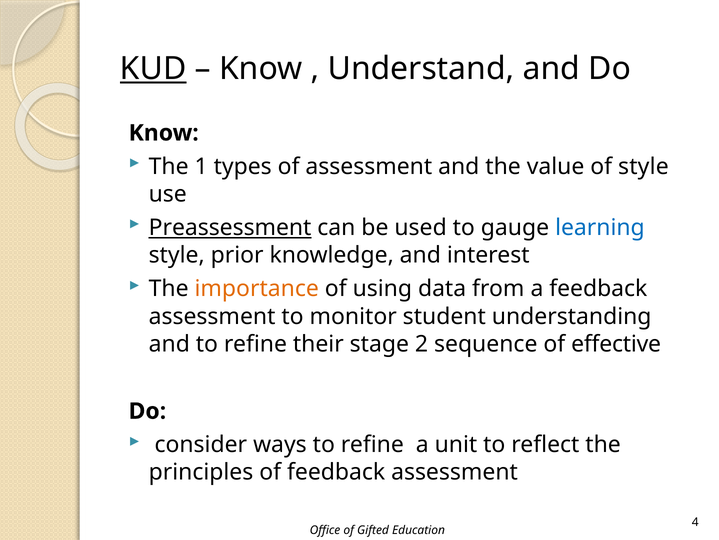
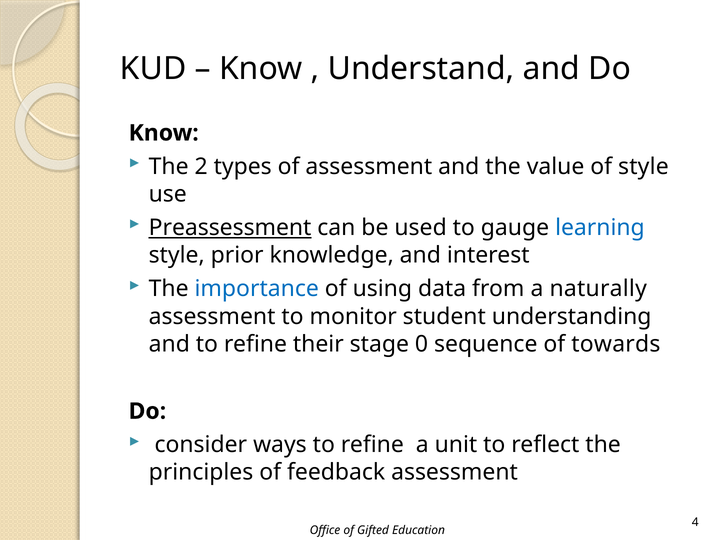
KUD underline: present -> none
1: 1 -> 2
importance colour: orange -> blue
a feedback: feedback -> naturally
2: 2 -> 0
effective: effective -> towards
